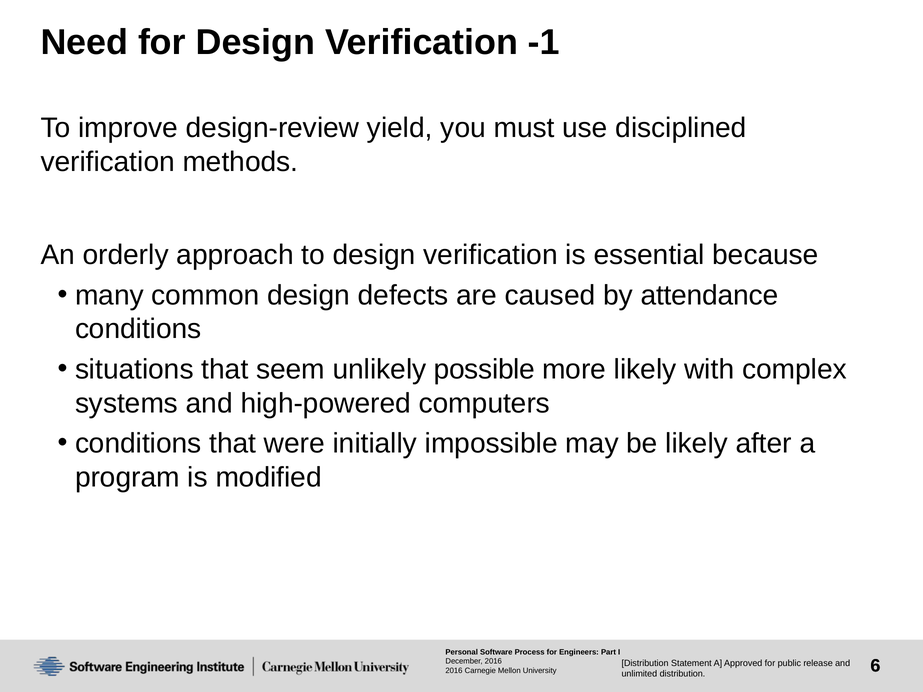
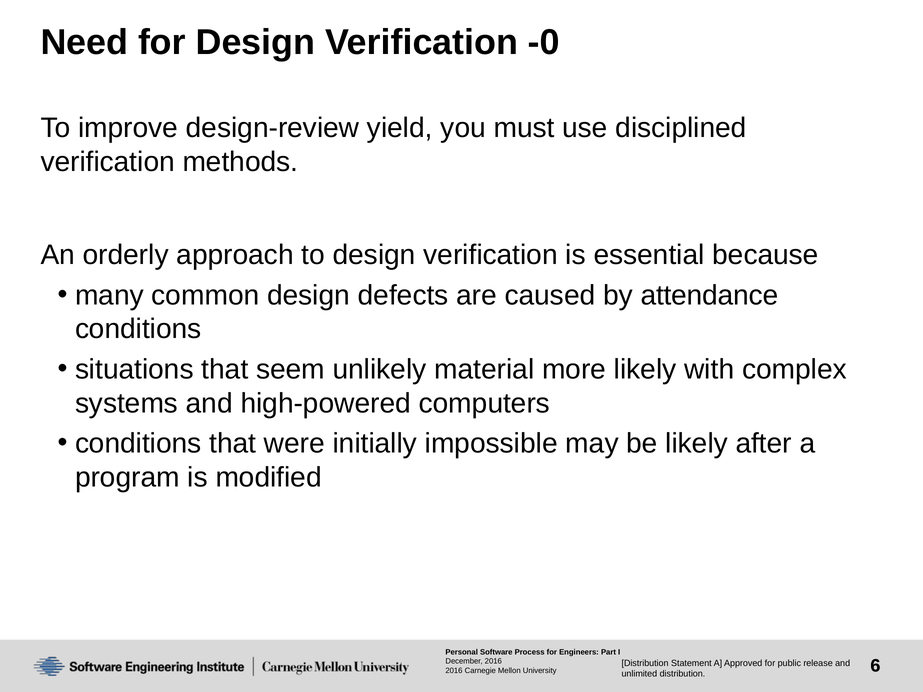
-1: -1 -> -0
possible: possible -> material
